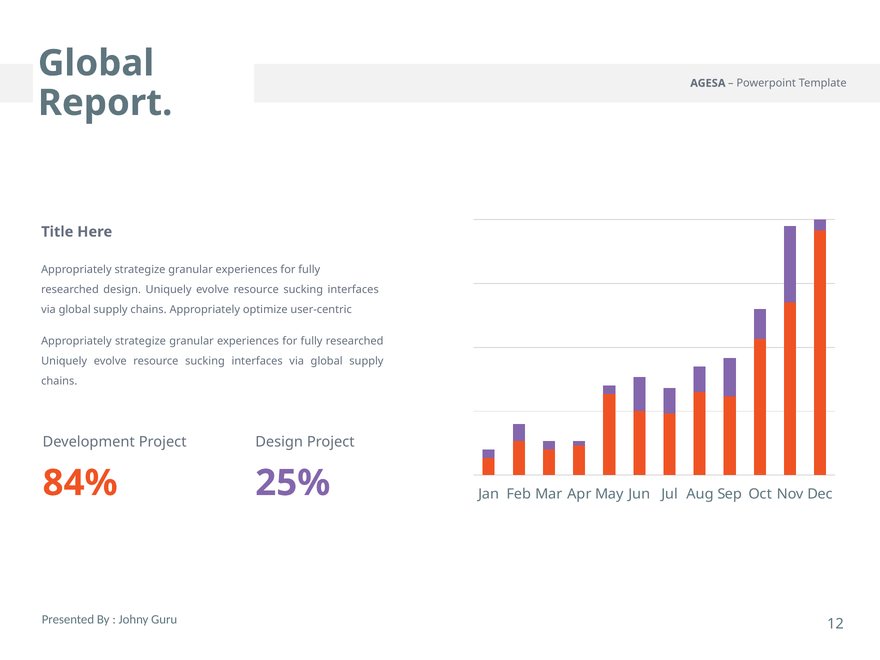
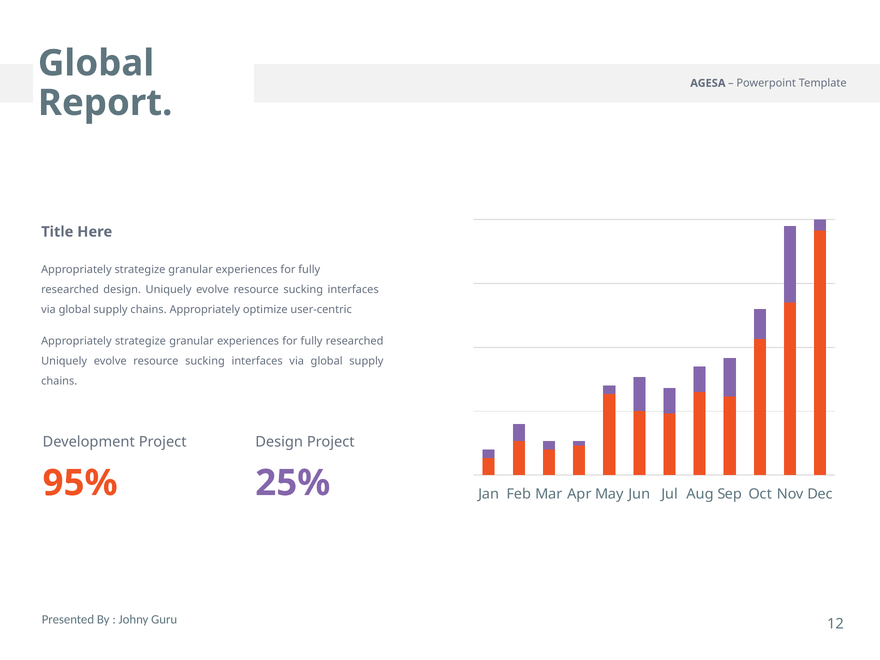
84%: 84% -> 95%
